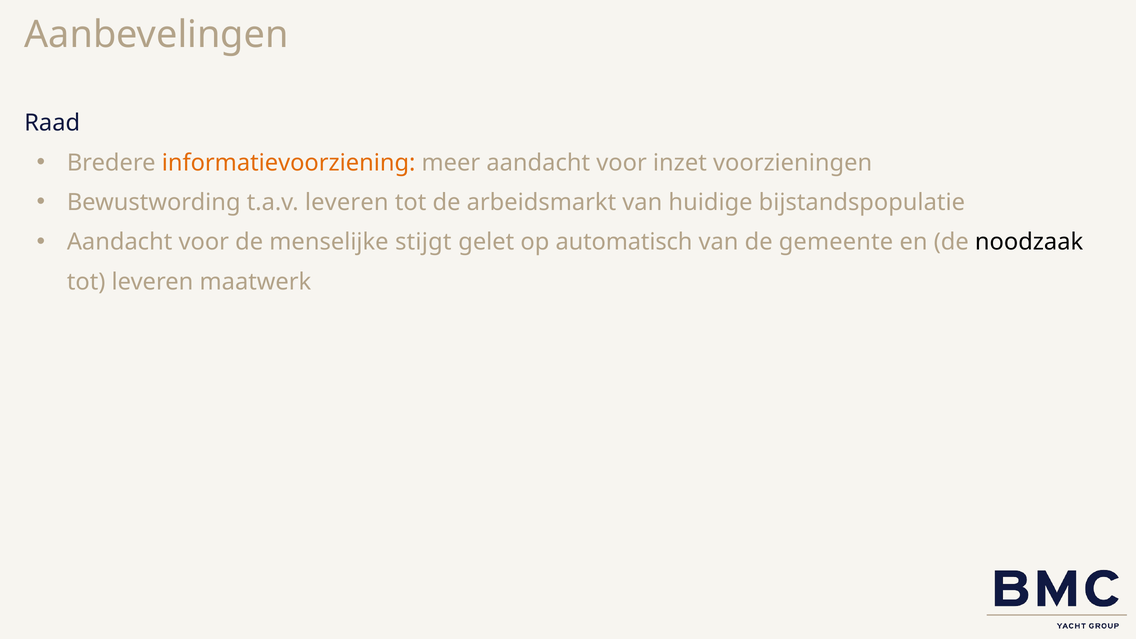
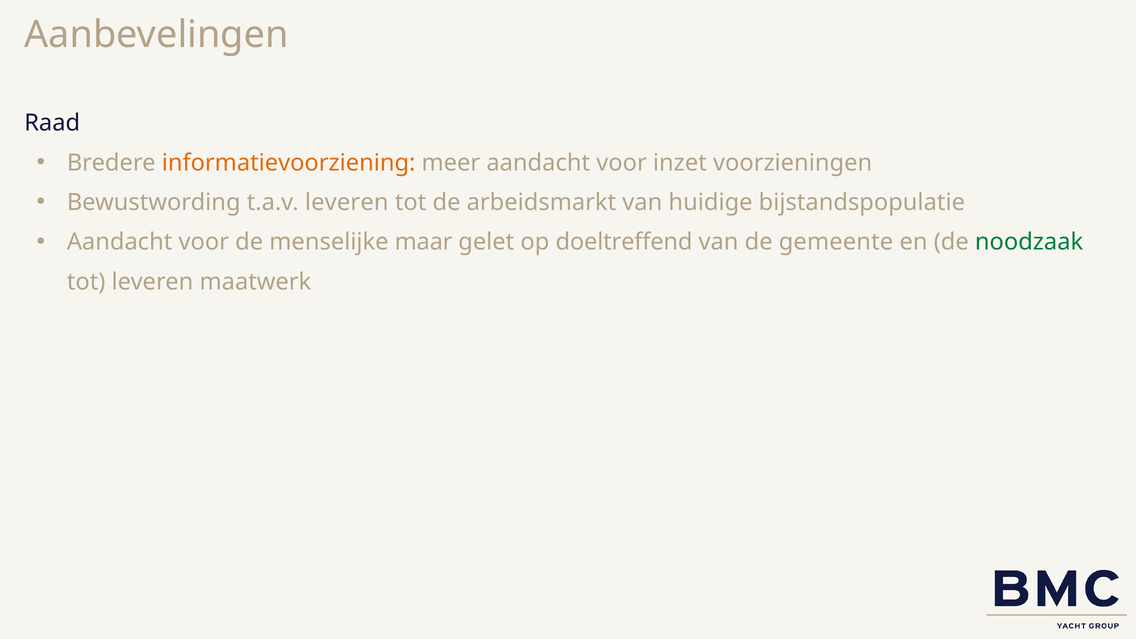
stijgt: stijgt -> maar
automatisch: automatisch -> doeltreffend
noodzaak colour: black -> green
